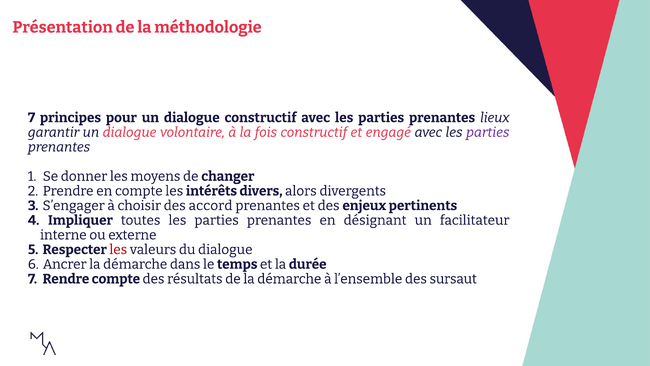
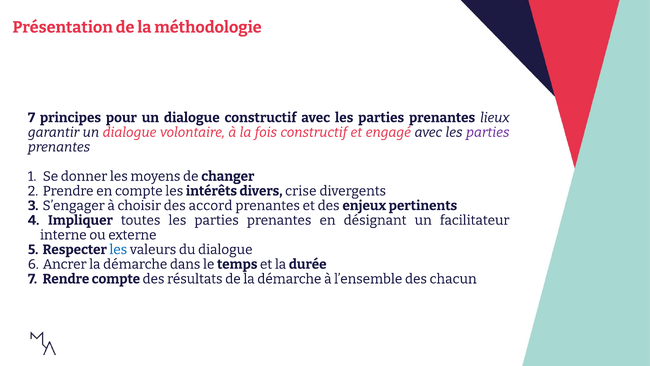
alors: alors -> crise
les at (118, 249) colour: red -> blue
sursaut: sursaut -> chacun
